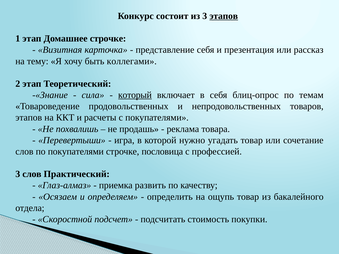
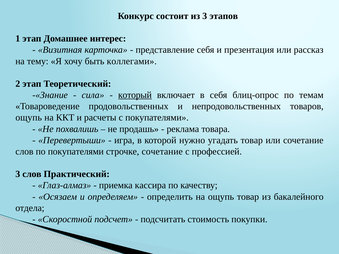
этапов at (224, 16) underline: present -> none
Домашнее строчке: строчке -> интерес
этапов at (29, 118): этапов -> ощупь
строчке пословица: пословица -> сочетание
развить: развить -> кассира
